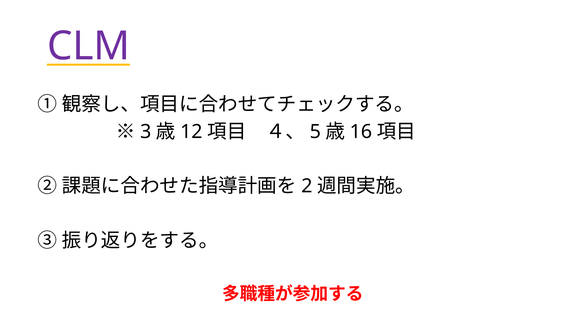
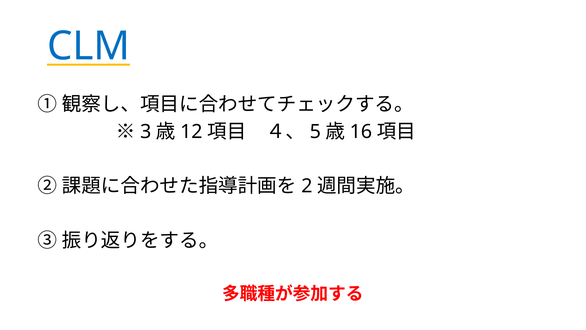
CLM colour: purple -> blue
